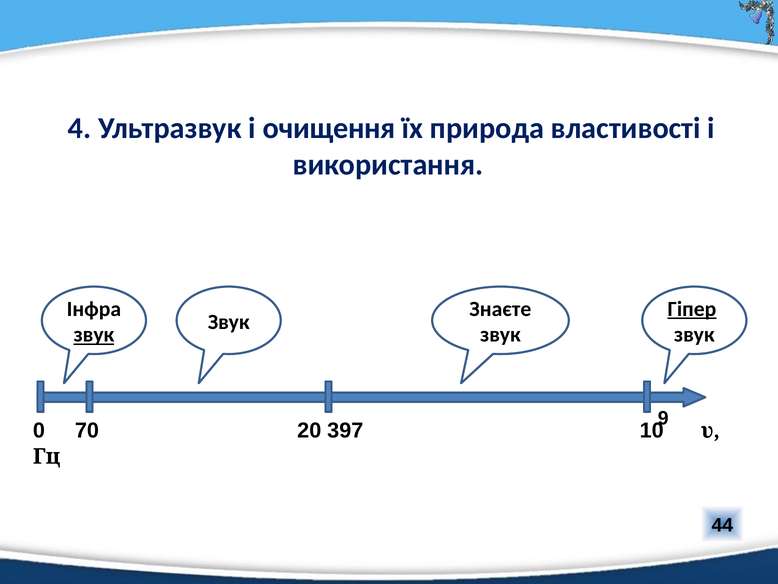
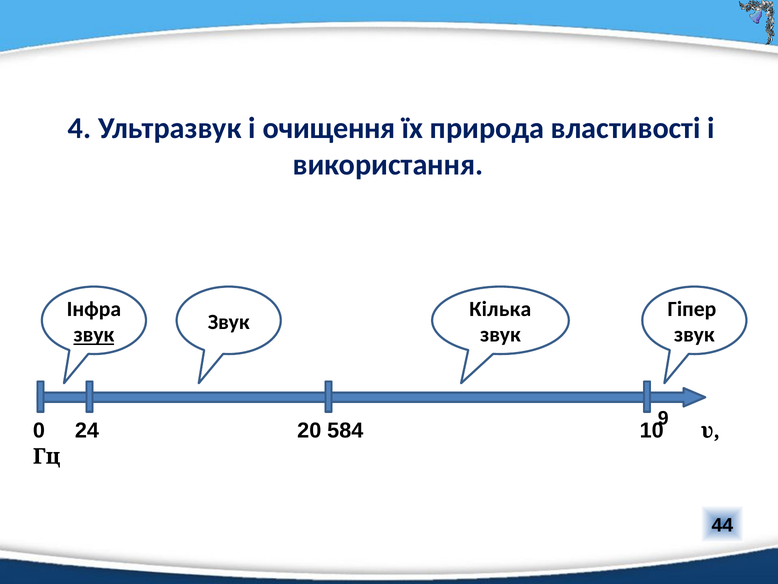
Знаєте: Знаєте -> Кілька
Гіпер underline: present -> none
70: 70 -> 24
397: 397 -> 584
